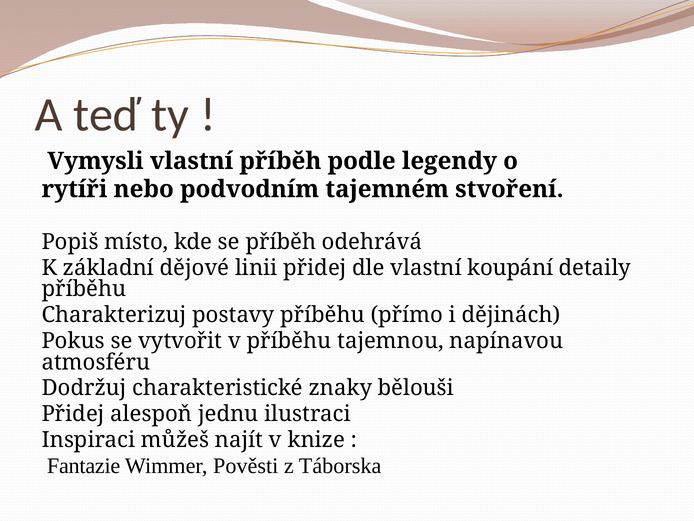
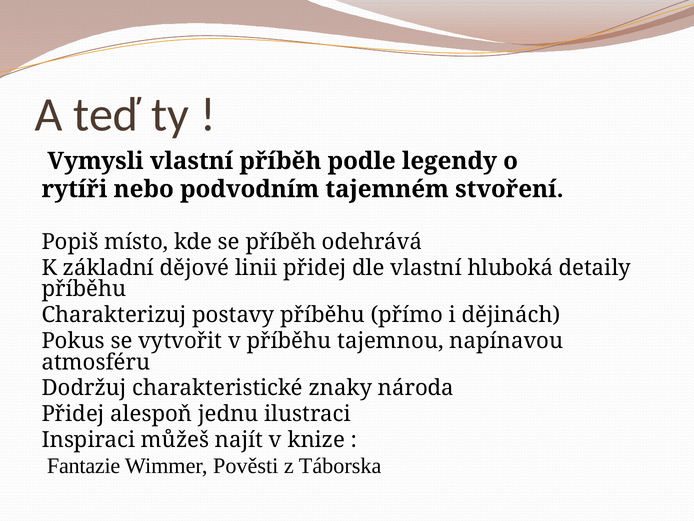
koupání: koupání -> hluboká
bělouši: bělouši -> národa
